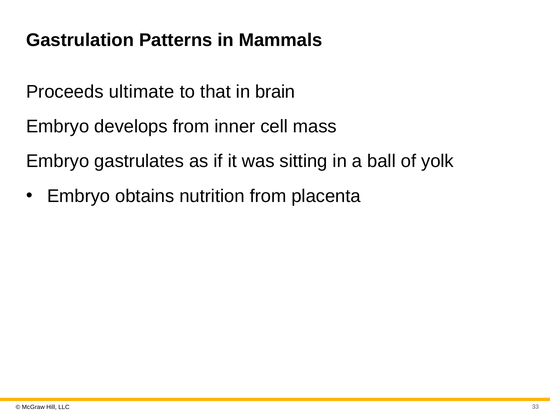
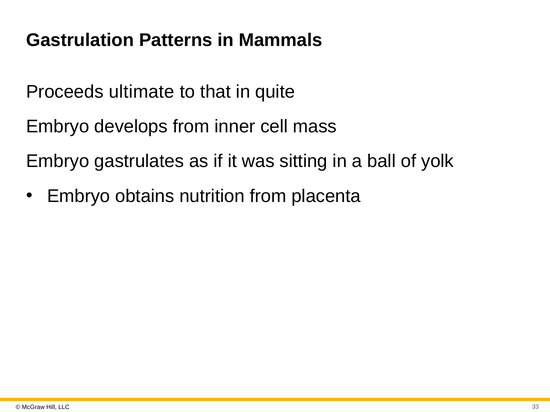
brain: brain -> quite
